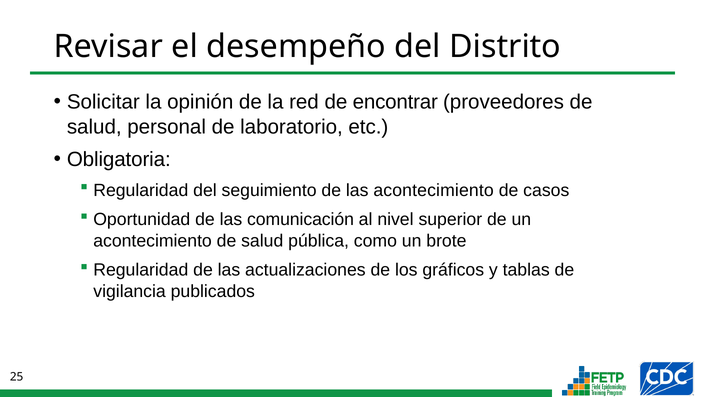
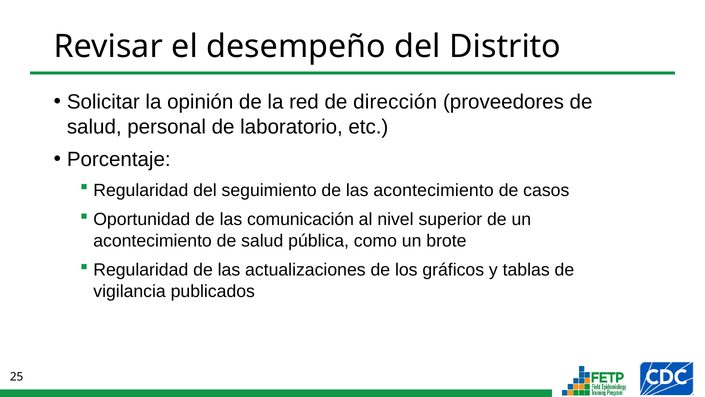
encontrar: encontrar -> dirección
Obligatoria: Obligatoria -> Porcentaje
